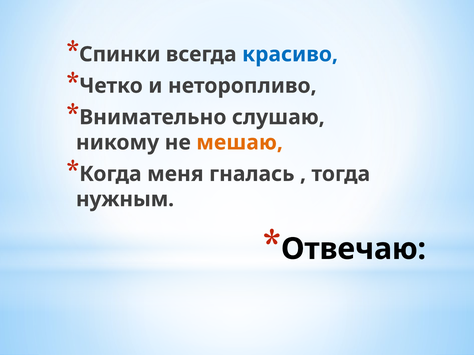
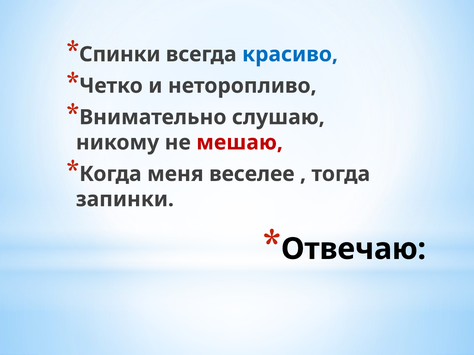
мешаю colour: orange -> red
гналась: гналась -> веселее
нужным: нужным -> запинки
